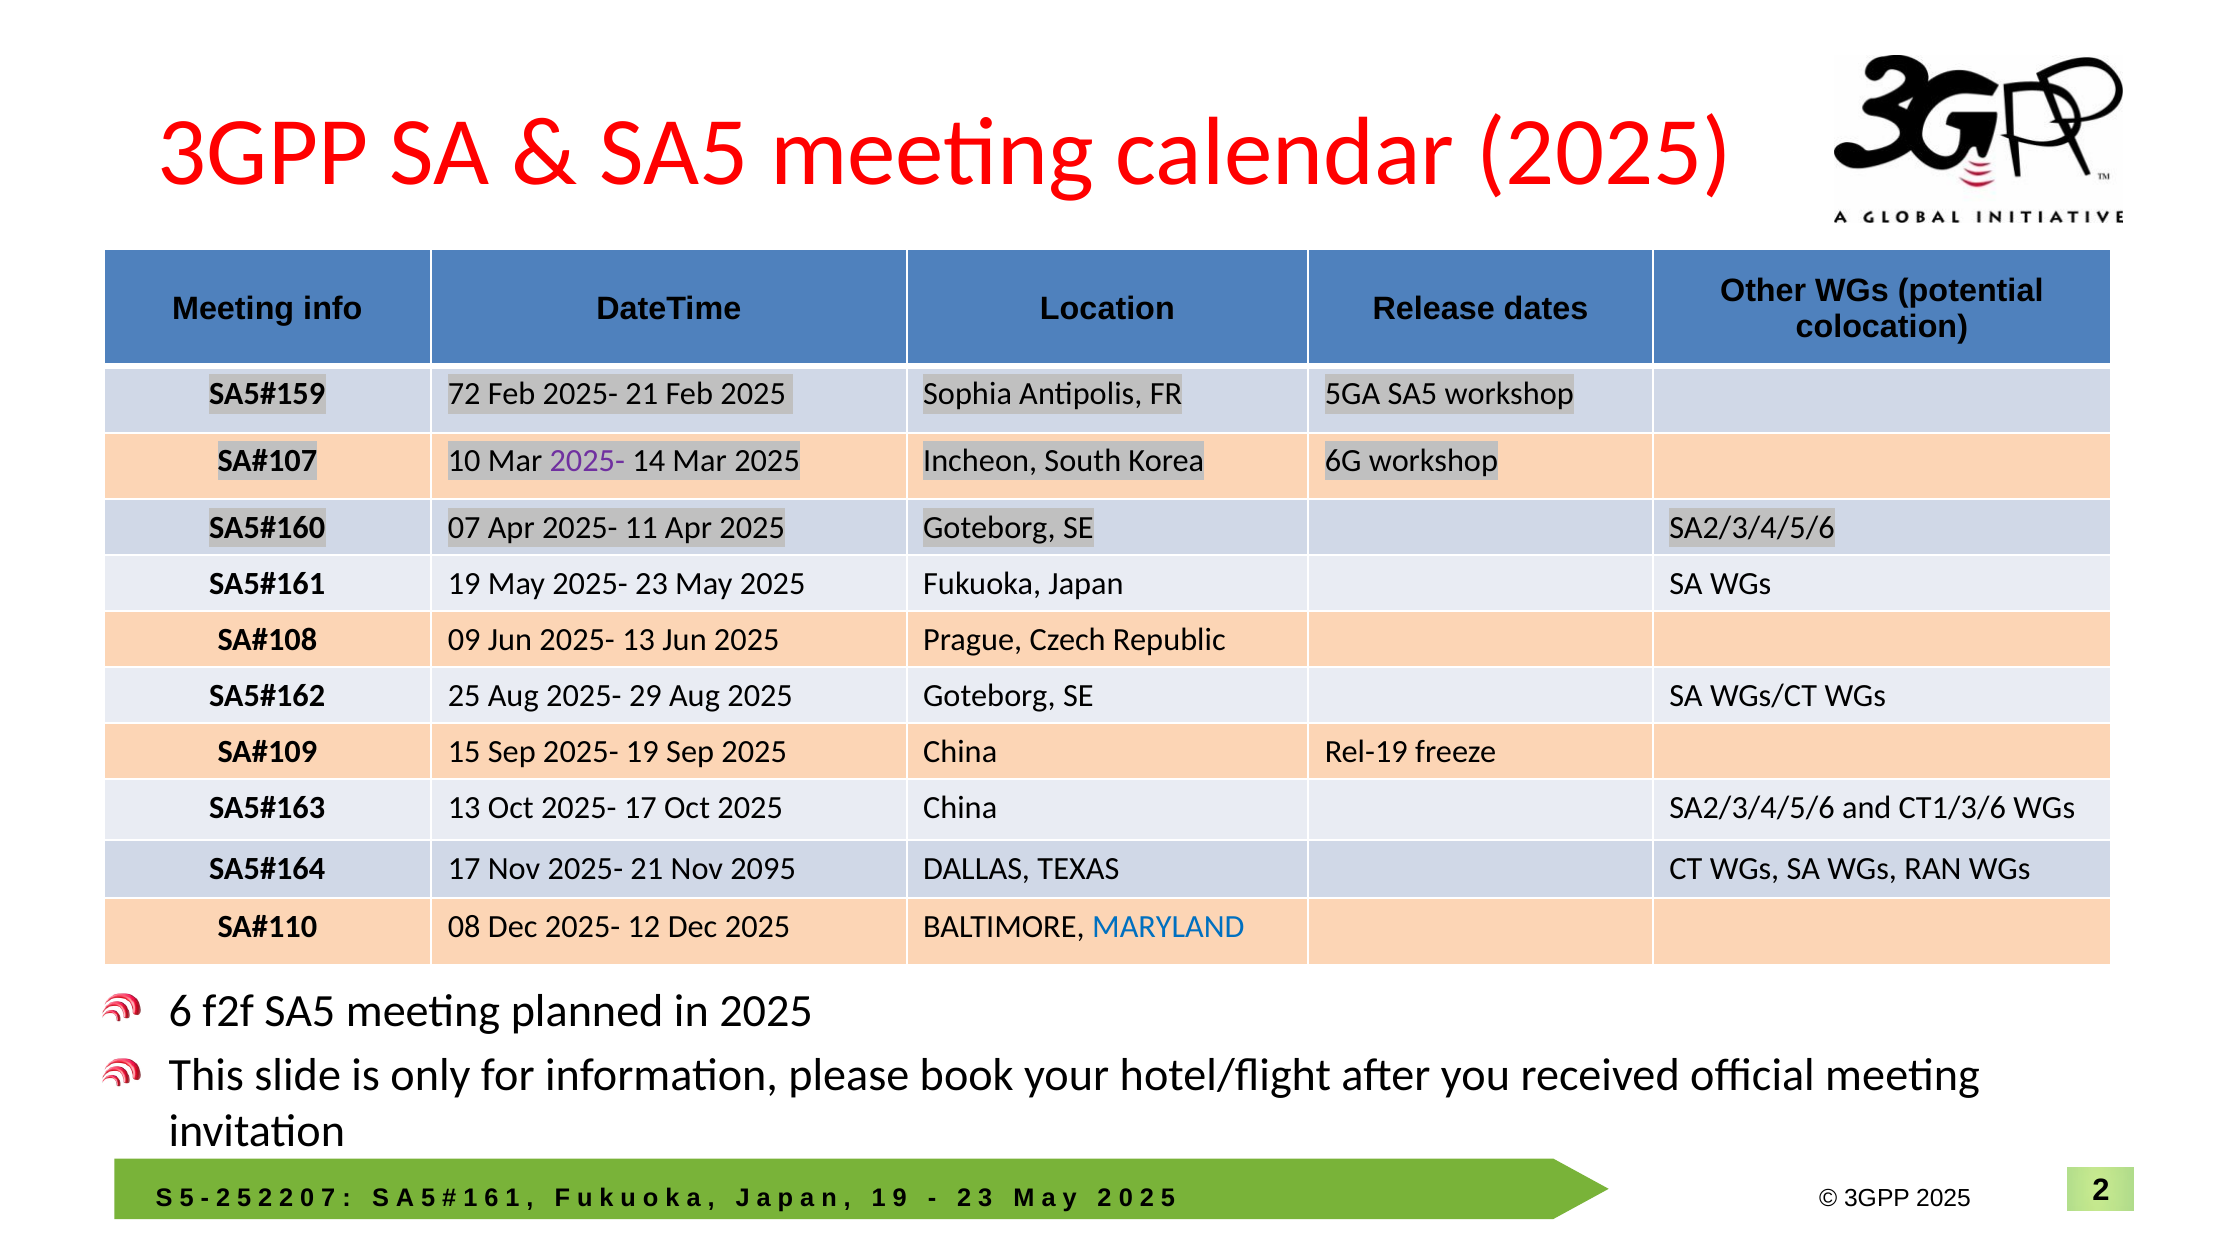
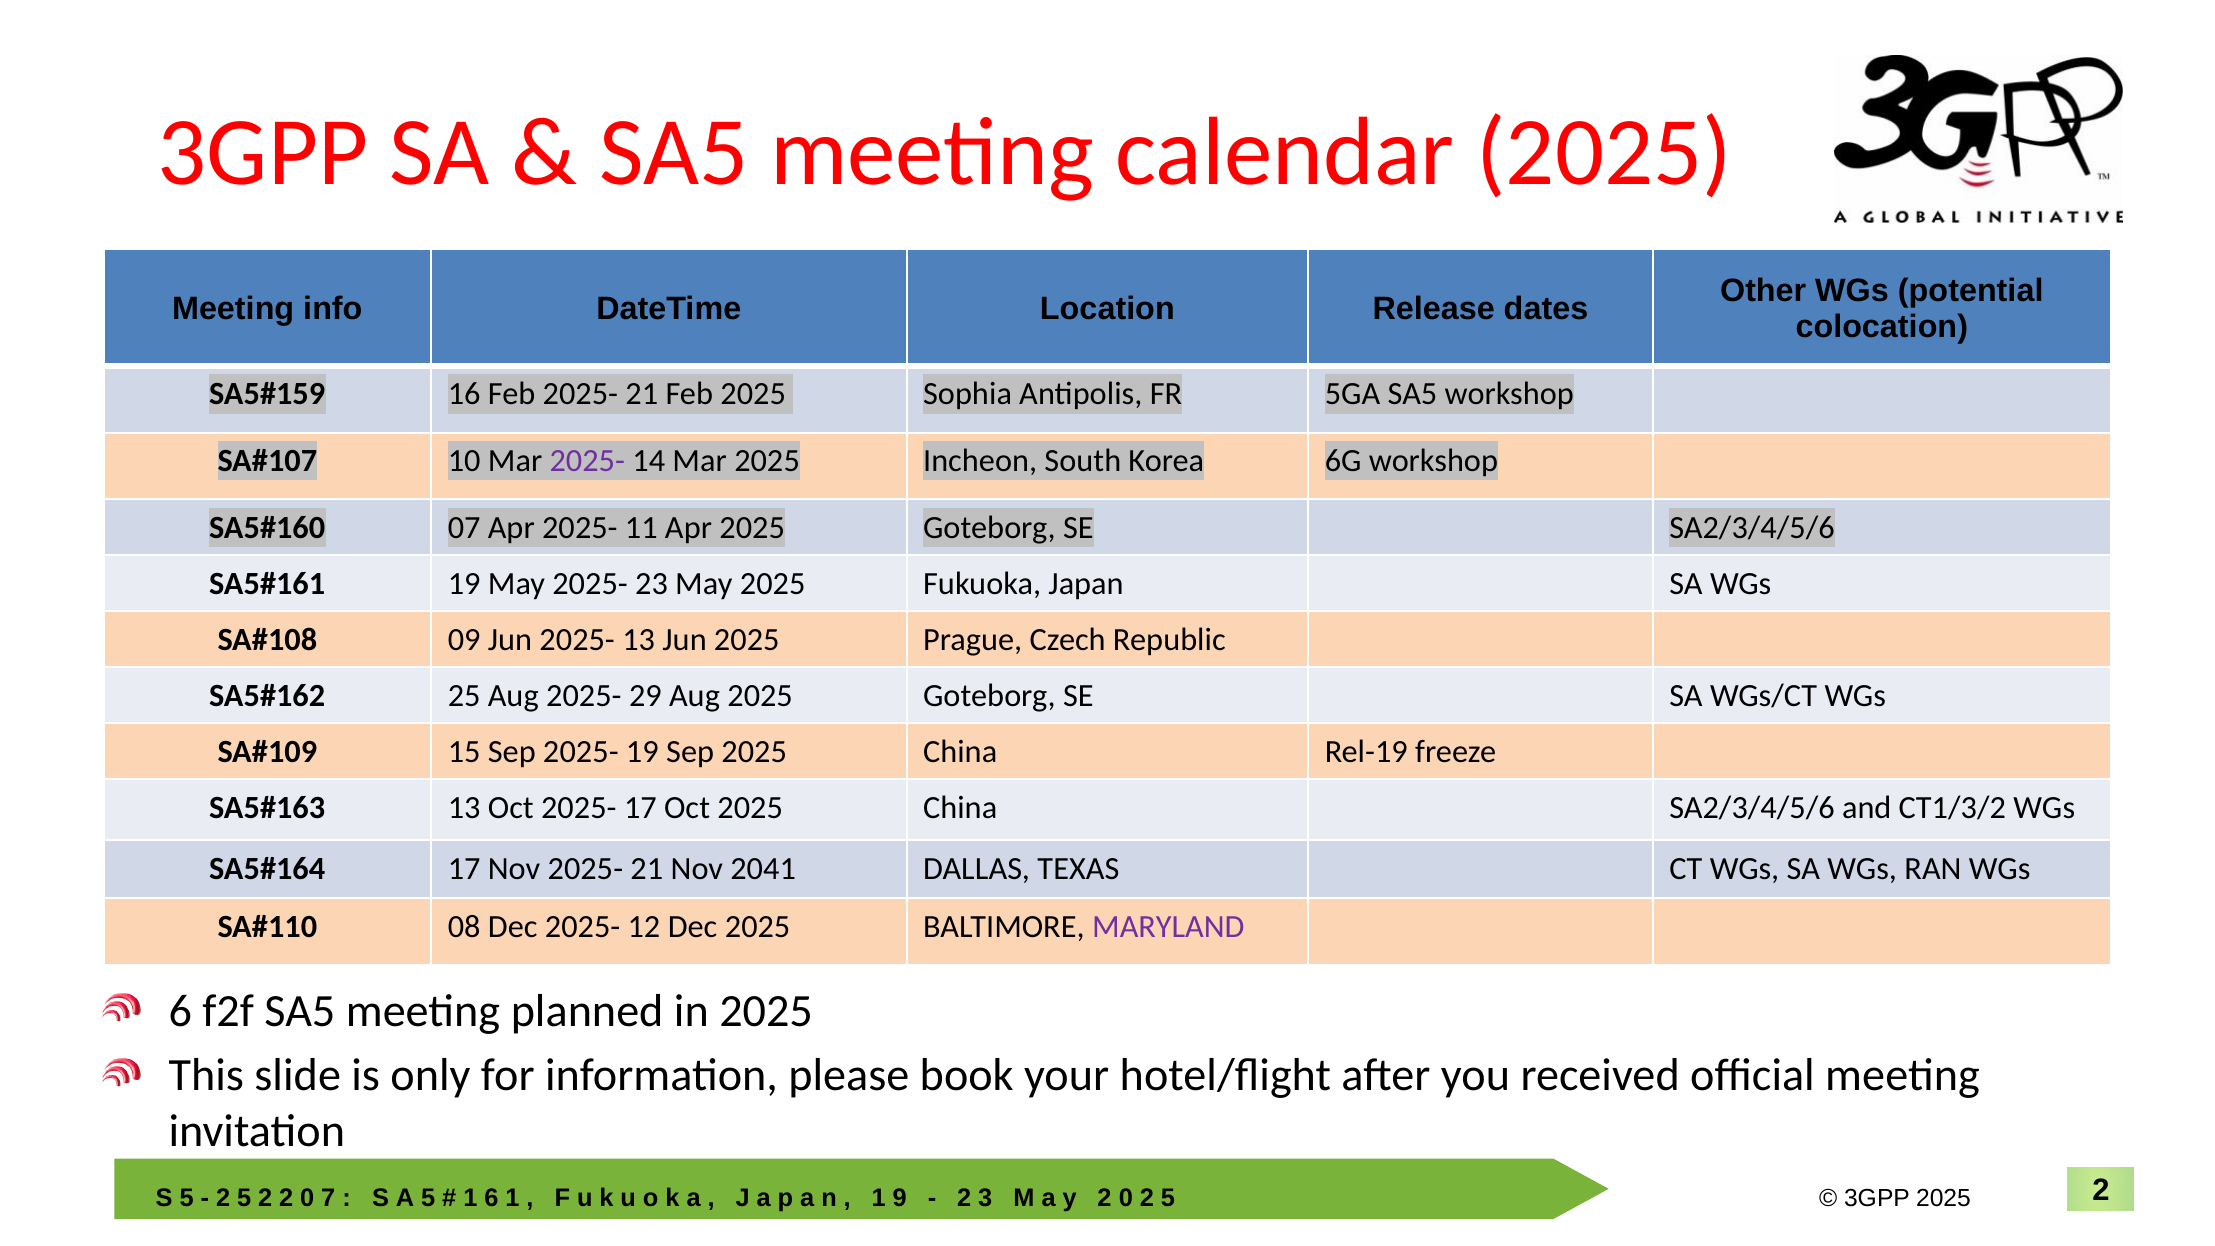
72: 72 -> 16
CT1/3/6: CT1/3/6 -> CT1/3/2
2095: 2095 -> 2041
MARYLAND colour: blue -> purple
